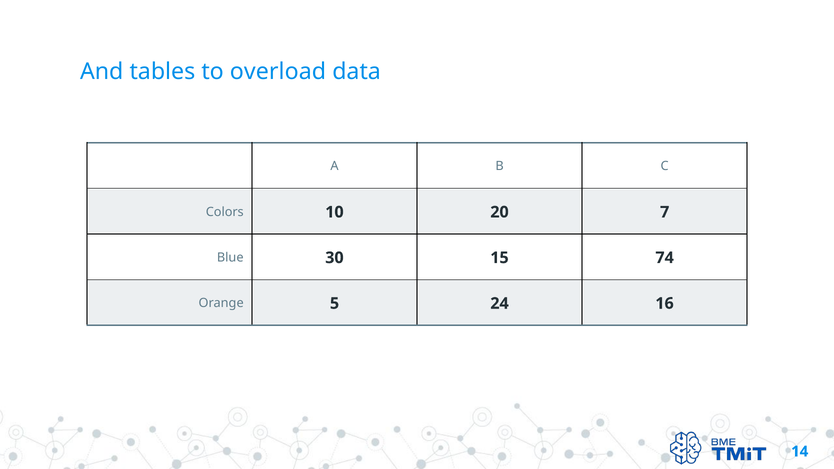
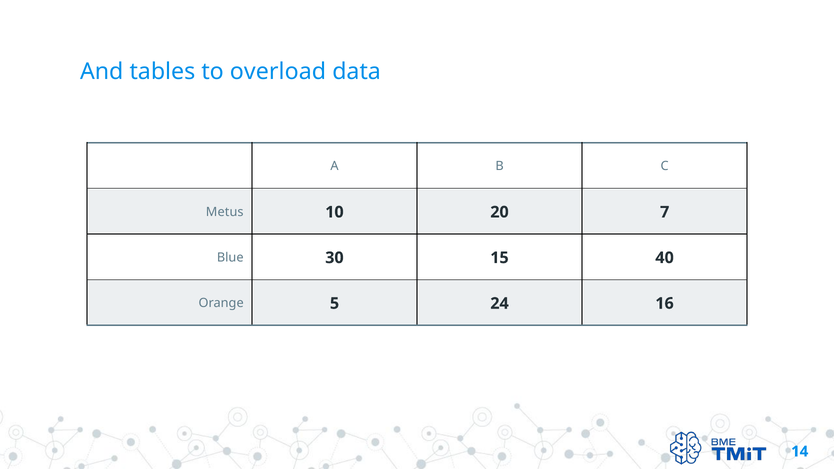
Colors: Colors -> Metus
74: 74 -> 40
